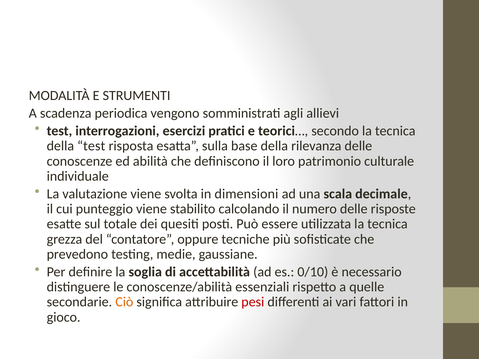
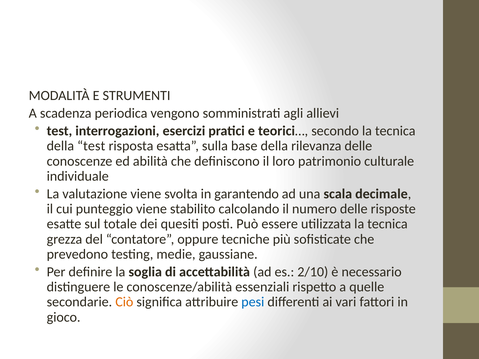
dimensioni: dimensioni -> garantendo
0/10: 0/10 -> 2/10
pesi colour: red -> blue
